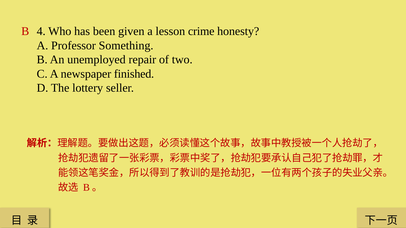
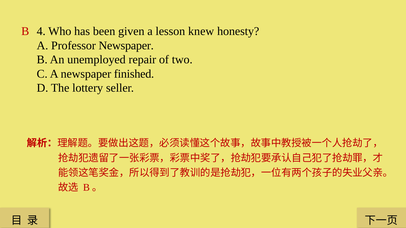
crime: crime -> knew
Professor Something: Something -> Newspaper
